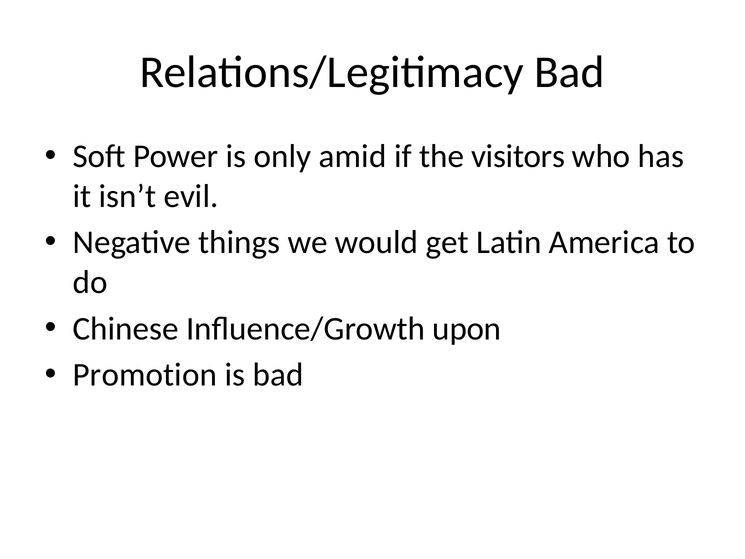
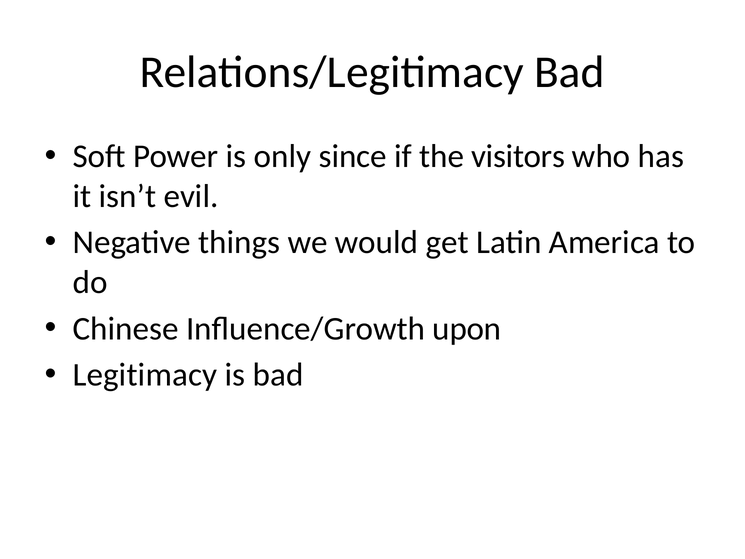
amid: amid -> since
Promotion: Promotion -> Legitimacy
